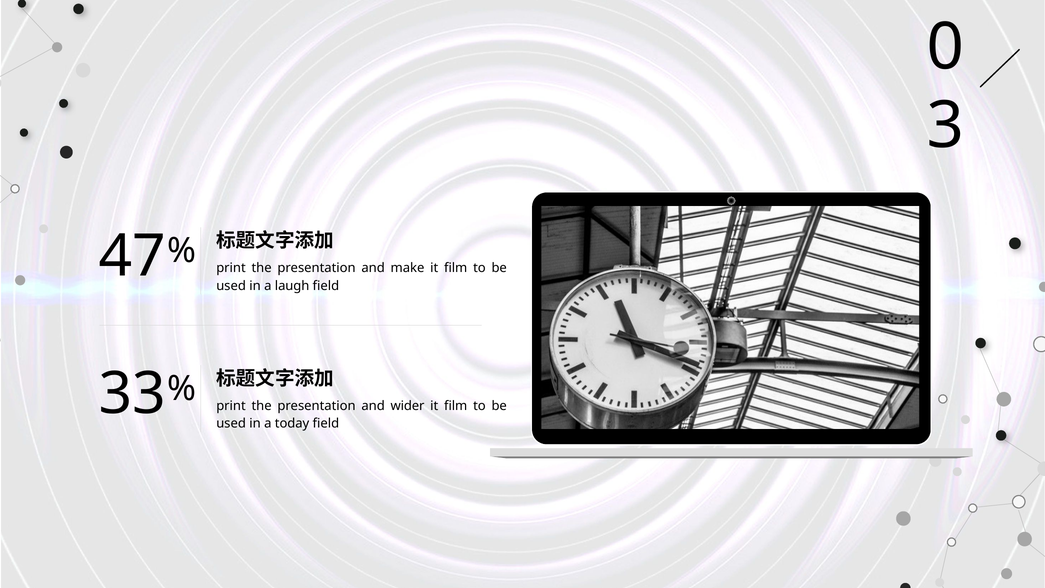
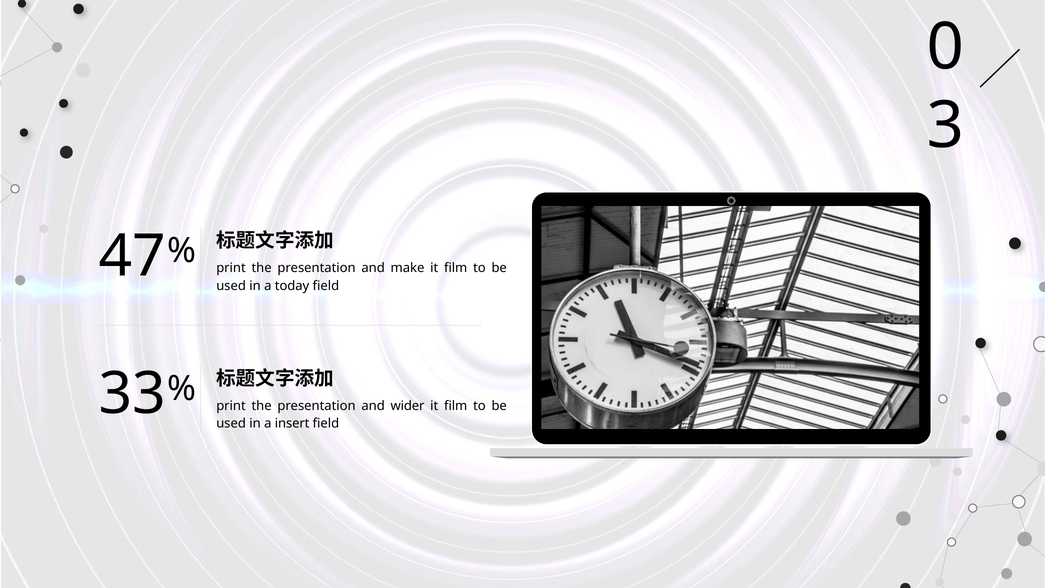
laugh: laugh -> today
today: today -> insert
